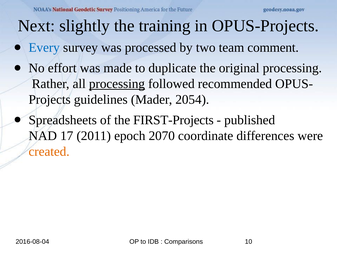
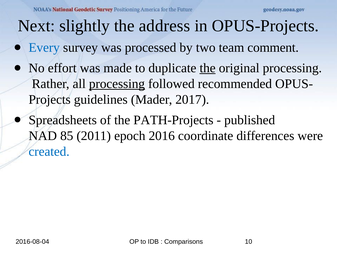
training: training -> address
the at (208, 68) underline: none -> present
2054: 2054 -> 2017
FIRST-Projects: FIRST-Projects -> PATH-Projects
17: 17 -> 85
2070: 2070 -> 2016
created colour: orange -> blue
